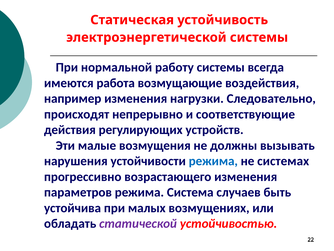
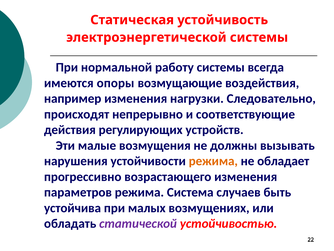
работа: работа -> опоры
режима at (213, 161) colour: blue -> orange
системах: системах -> обладает
